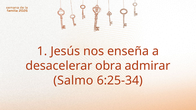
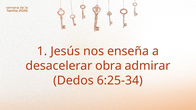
Salmo: Salmo -> Dedos
